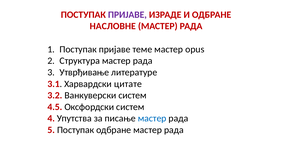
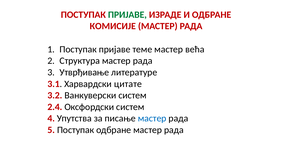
ПРИЈАВЕ at (127, 15) colour: purple -> green
НАСЛОВНЕ: НАСЛОВНЕ -> КОМИСИЈЕ
opus: opus -> већа
4.5: 4.5 -> 2.4
